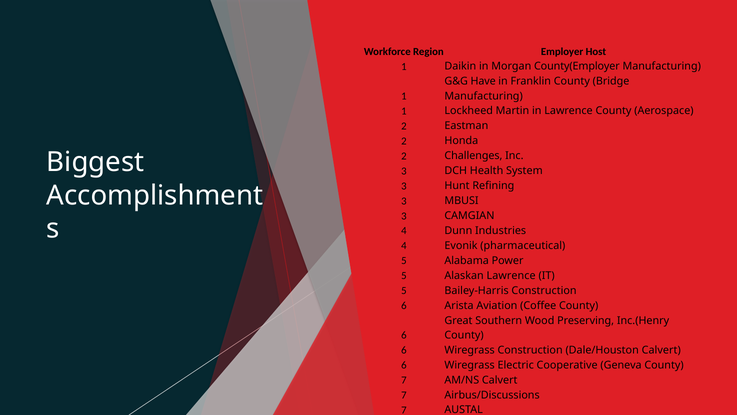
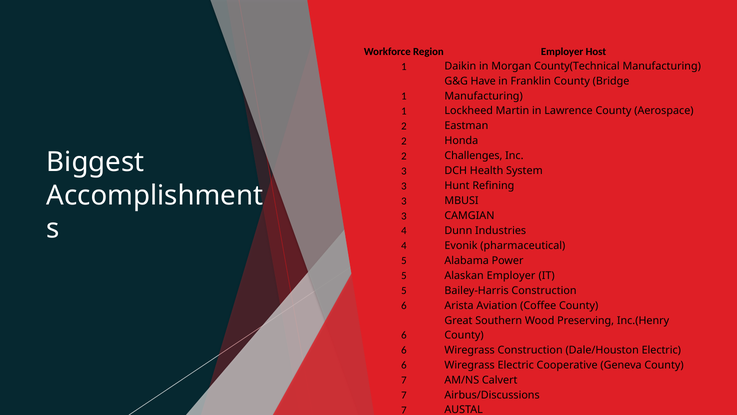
County(Employer: County(Employer -> County(Technical
Alaskan Lawrence: Lawrence -> Employer
Dale/Houston Calvert: Calvert -> Electric
